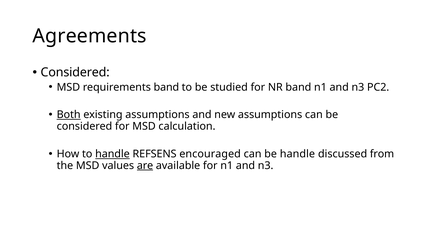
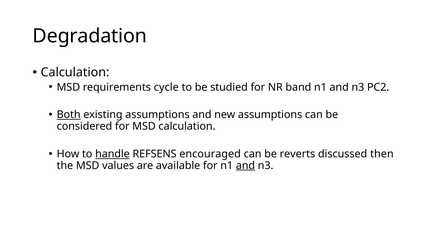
Agreements: Agreements -> Degradation
Considered at (75, 72): Considered -> Calculation
requirements band: band -> cycle
be handle: handle -> reverts
from: from -> then
are underline: present -> none
and at (245, 165) underline: none -> present
